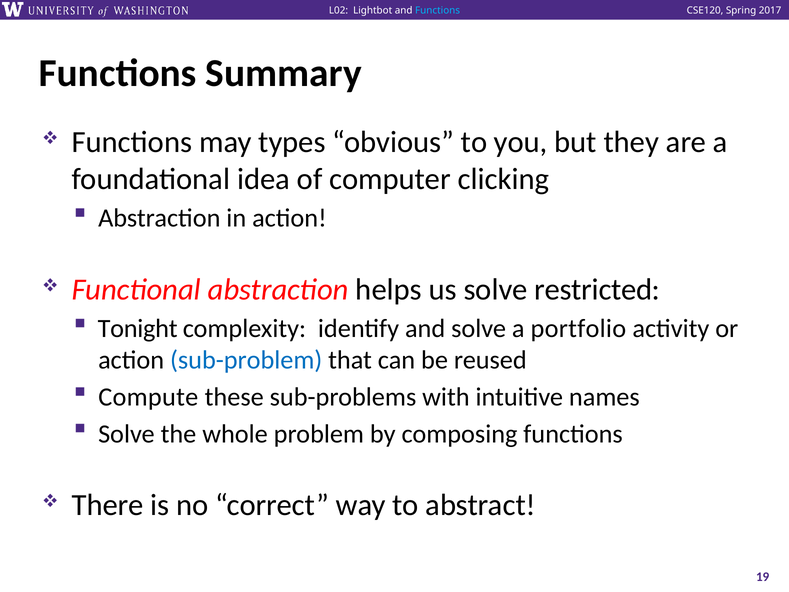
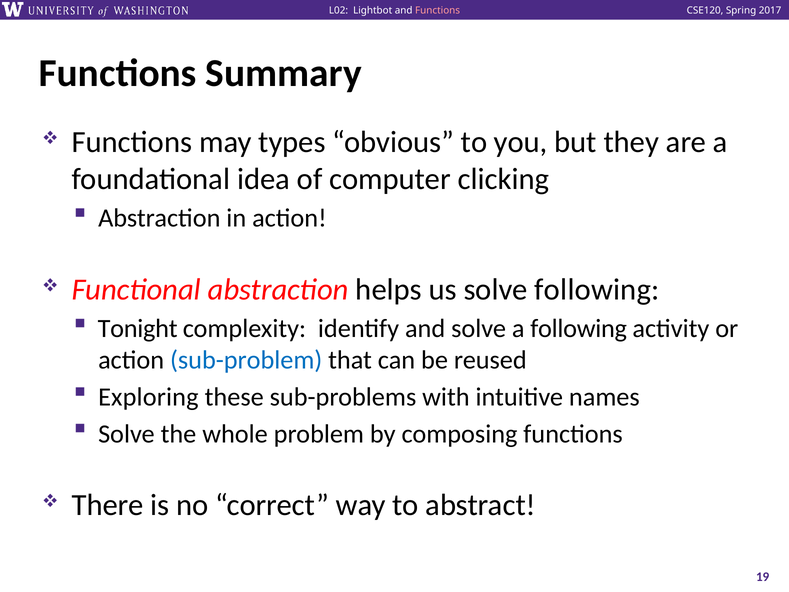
Functions at (438, 10) colour: light blue -> pink
solve restricted: restricted -> following
a portfolio: portfolio -> following
Compute: Compute -> Exploring
